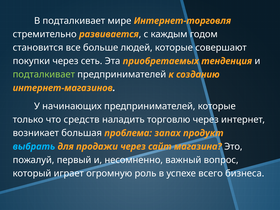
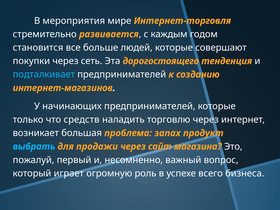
В подталкивает: подталкивает -> мероприятия
приобретаемых: приобретаемых -> дорогостоящего
подталкивает at (44, 75) colour: light green -> light blue
